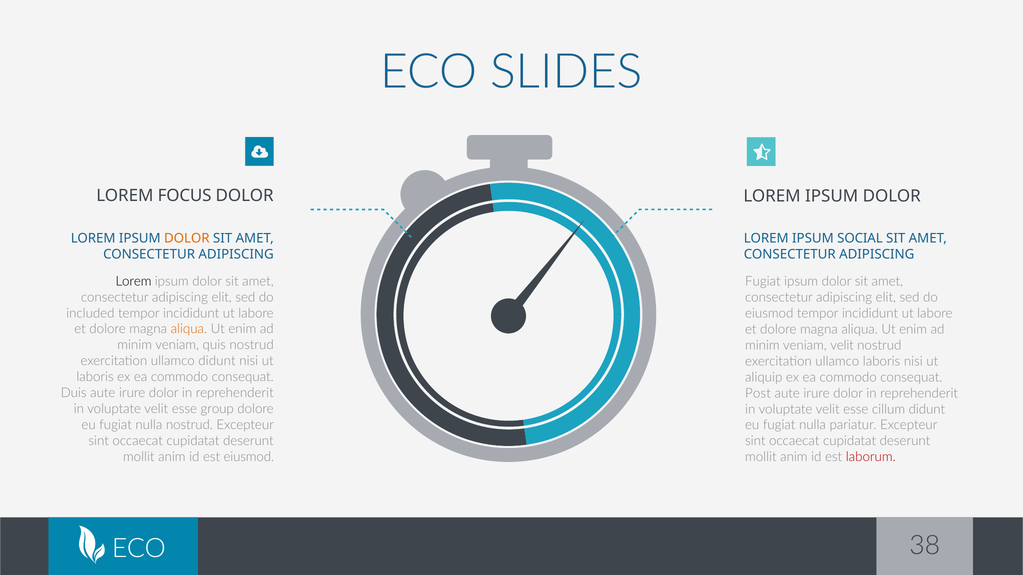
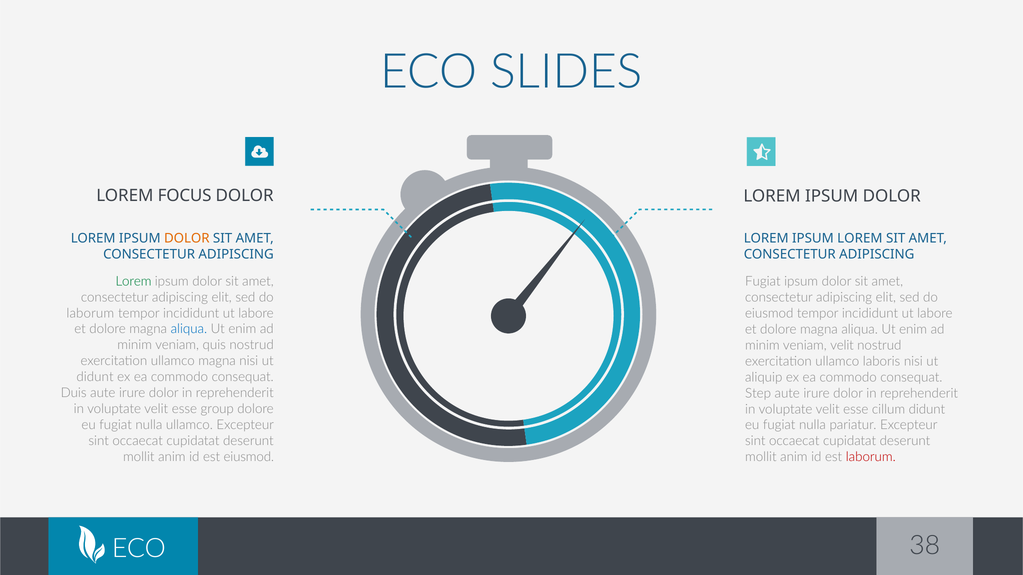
IPSUM SOCIAL: SOCIAL -> LOREM
Lorem at (134, 281) colour: black -> green
included at (90, 313): included -> laborum
aliqua at (189, 329) colour: orange -> blue
ullamco didunt: didunt -> magna
laboris at (95, 377): laboris -> didunt
Post: Post -> Step
nulla nostrud: nostrud -> ullamco
